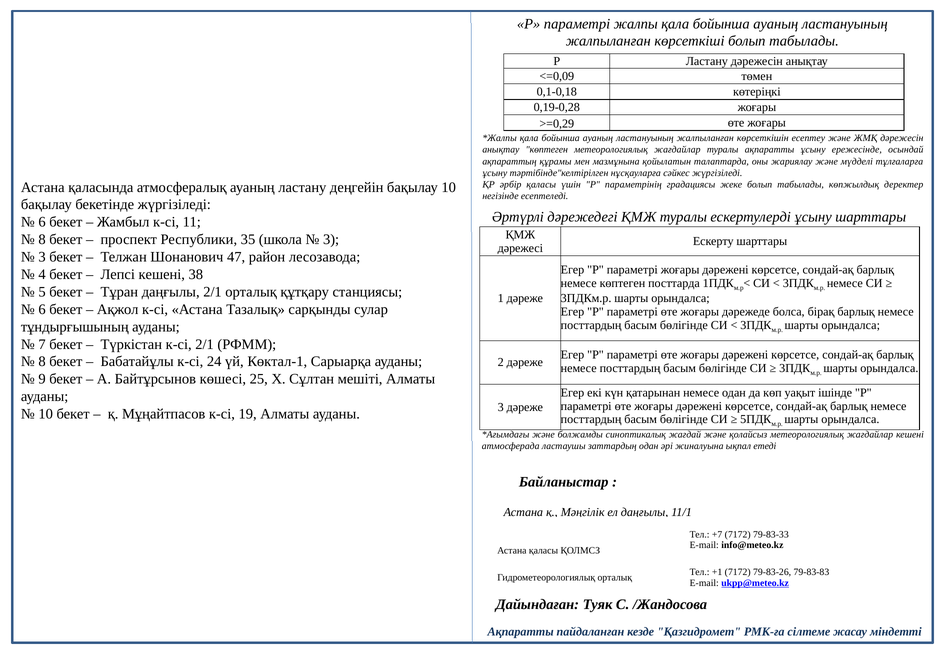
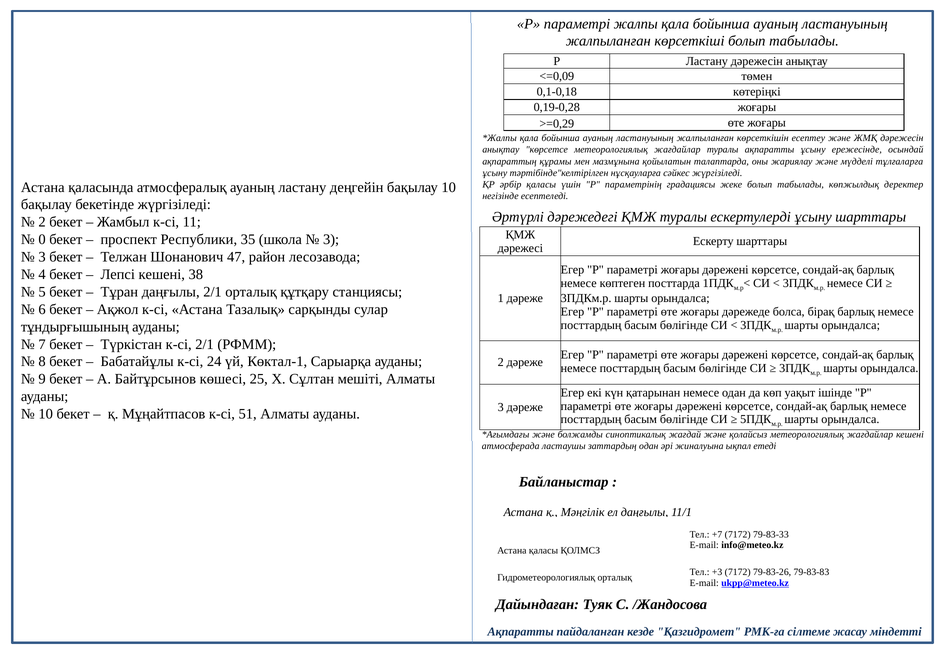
анықтау көптеген: көптеген -> көрсетсе
6 at (42, 222): 6 -> 2
8 at (42, 240): 8 -> 0
19: 19 -> 51
+1: +1 -> +3
